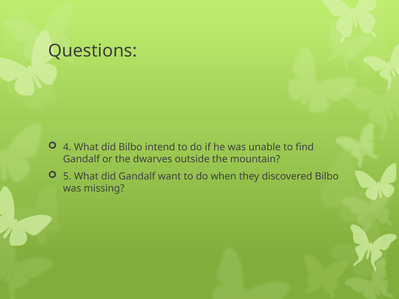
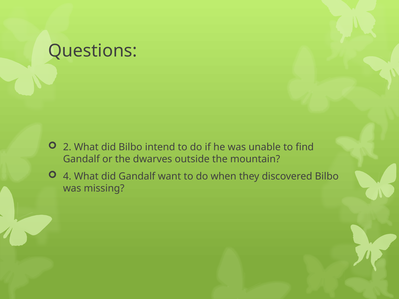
4: 4 -> 2
5: 5 -> 4
